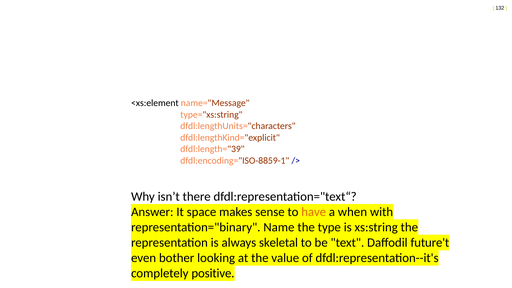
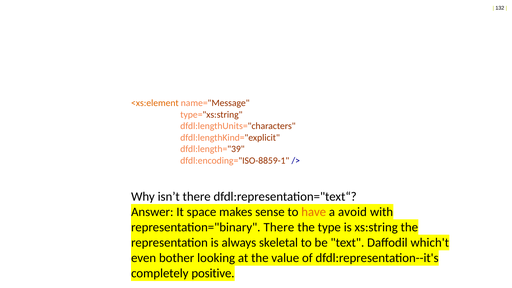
<xs:element colour: black -> orange
when: when -> avoid
representation="binary Name: Name -> There
future't: future't -> which't
